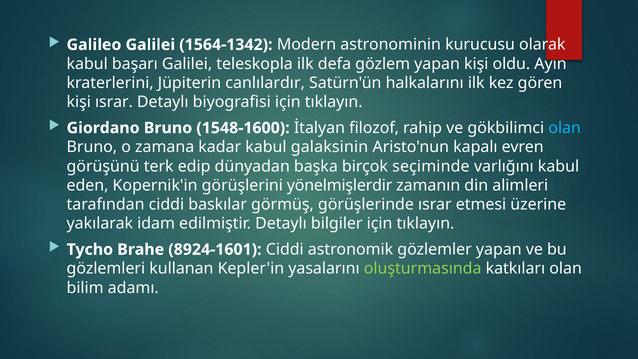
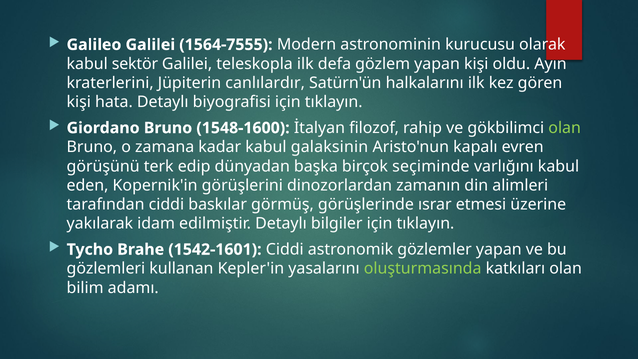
1564-1342: 1564-1342 -> 1564-7555
başarı: başarı -> sektör
kişi ısrar: ısrar -> hata
olan at (565, 128) colour: light blue -> light green
yönelmişlerdir: yönelmişlerdir -> dinozorlardan
8924-1601: 8924-1601 -> 1542-1601
